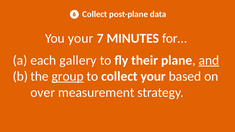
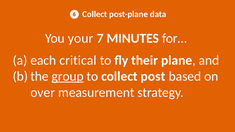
gallery: gallery -> critical
and underline: present -> none
collect your: your -> post
